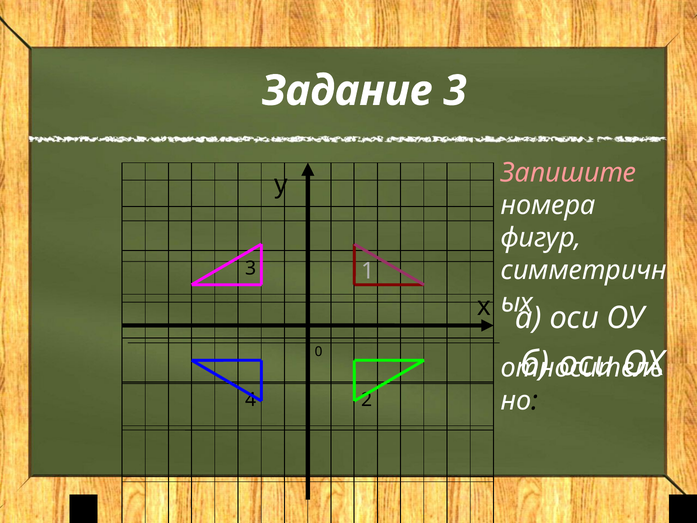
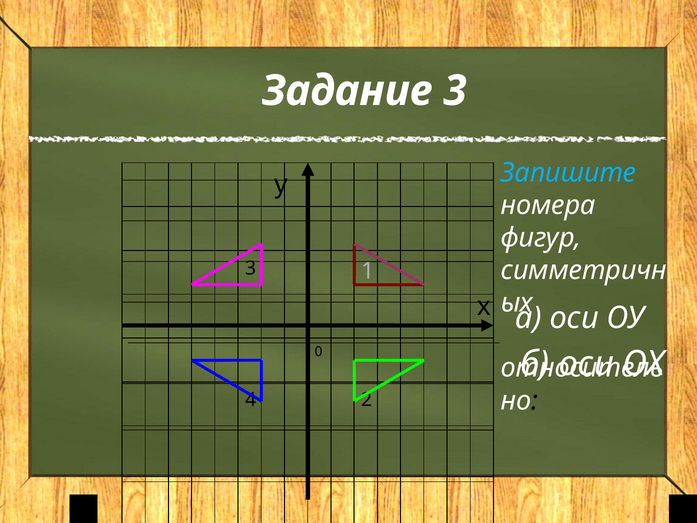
Запишите colour: pink -> light blue
